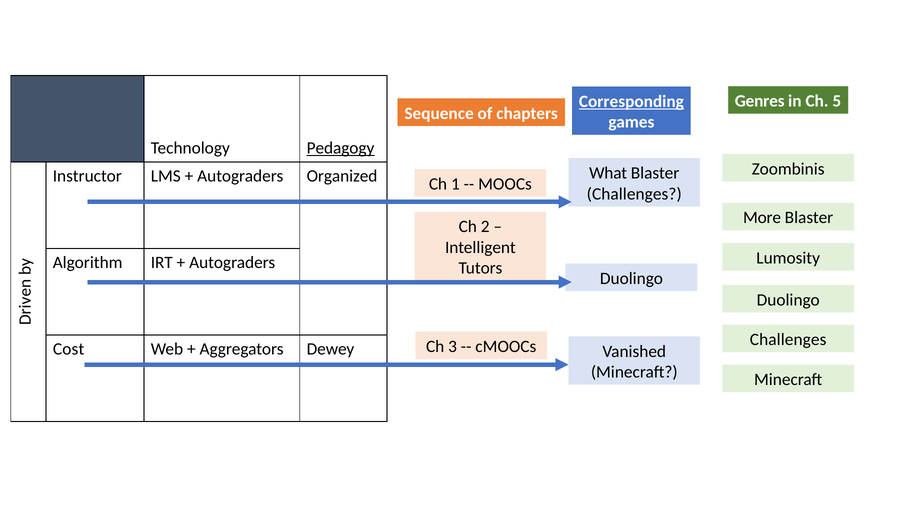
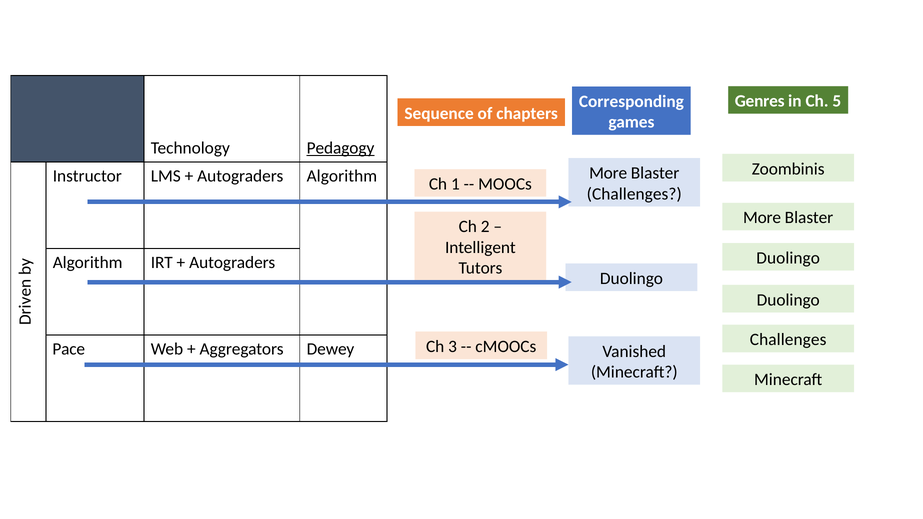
Corresponding underline: present -> none
What at (608, 173): What -> More
Autograders Organized: Organized -> Algorithm
Lumosity at (788, 258): Lumosity -> Duolingo
Cost: Cost -> Pace
